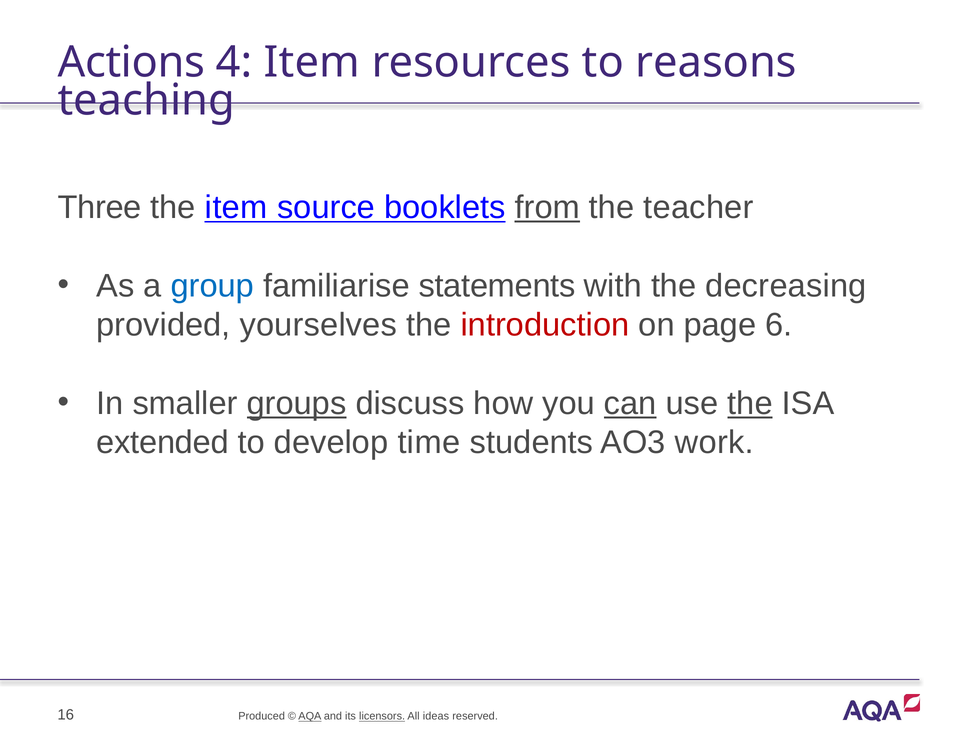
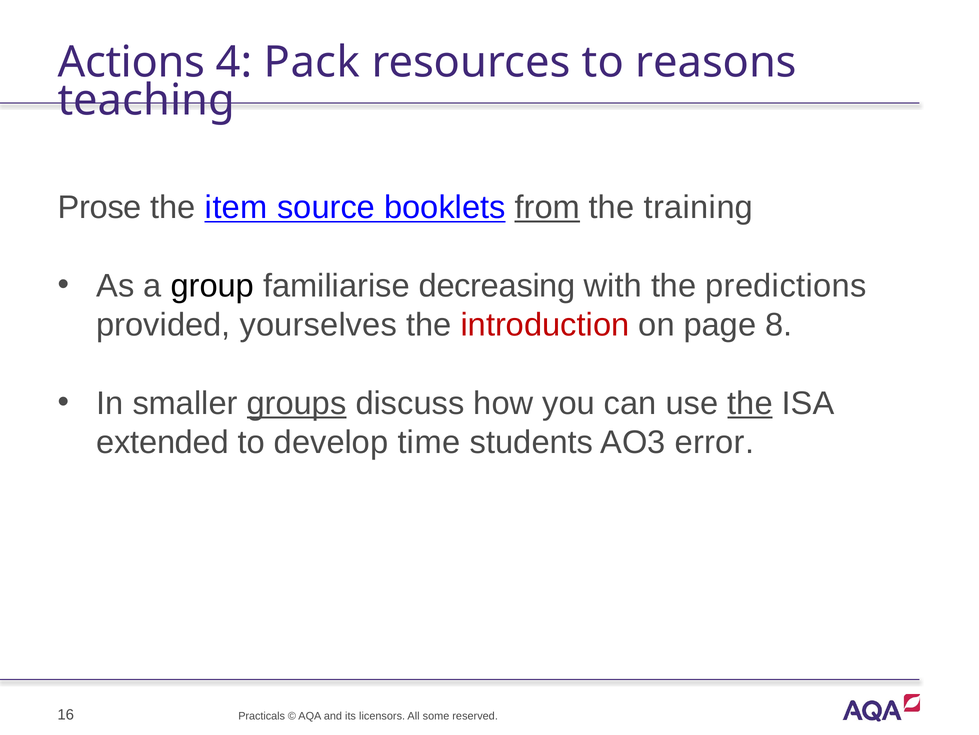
4 Item: Item -> Pack
Three: Three -> Prose
teacher: teacher -> training
group colour: blue -> black
statements: statements -> decreasing
decreasing: decreasing -> predictions
6: 6 -> 8
can underline: present -> none
work: work -> error
Produced: Produced -> Practicals
AQA underline: present -> none
licensors underline: present -> none
ideas: ideas -> some
